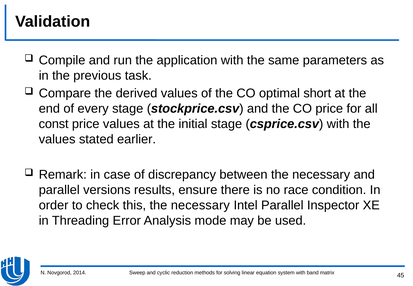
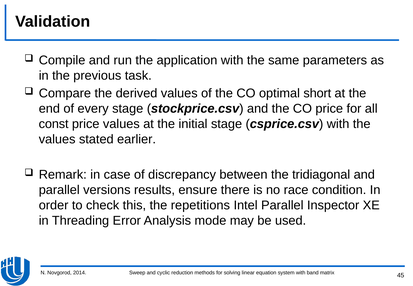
between the necessary: necessary -> tridiagonal
this the necessary: necessary -> repetitions
